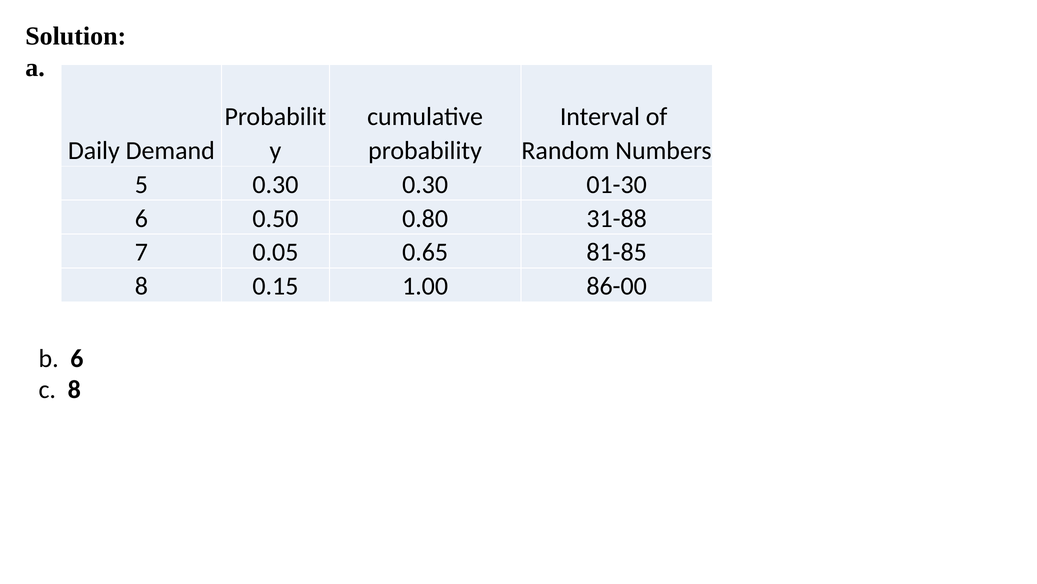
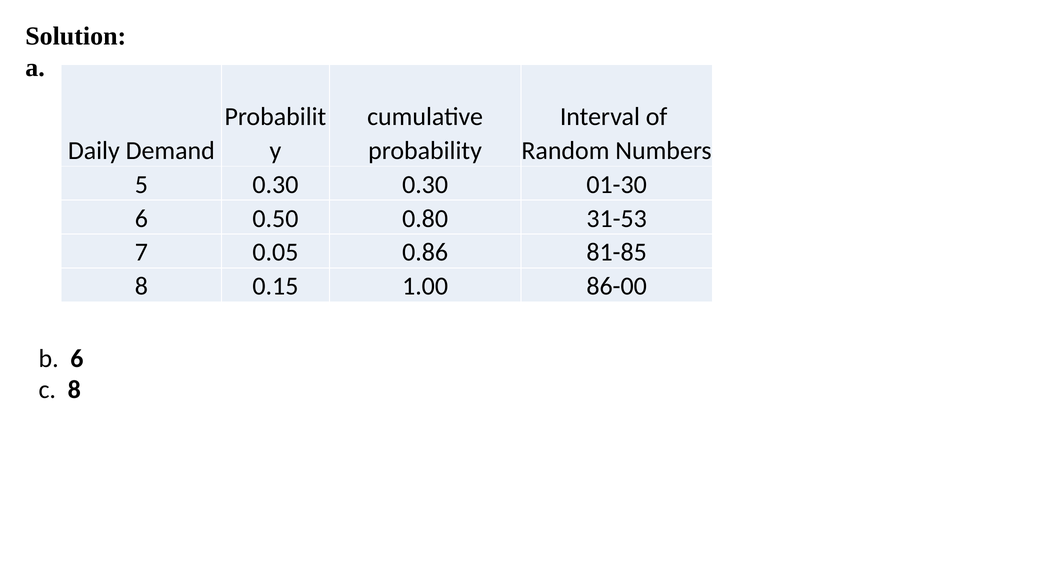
31-88: 31-88 -> 31-53
0.65: 0.65 -> 0.86
